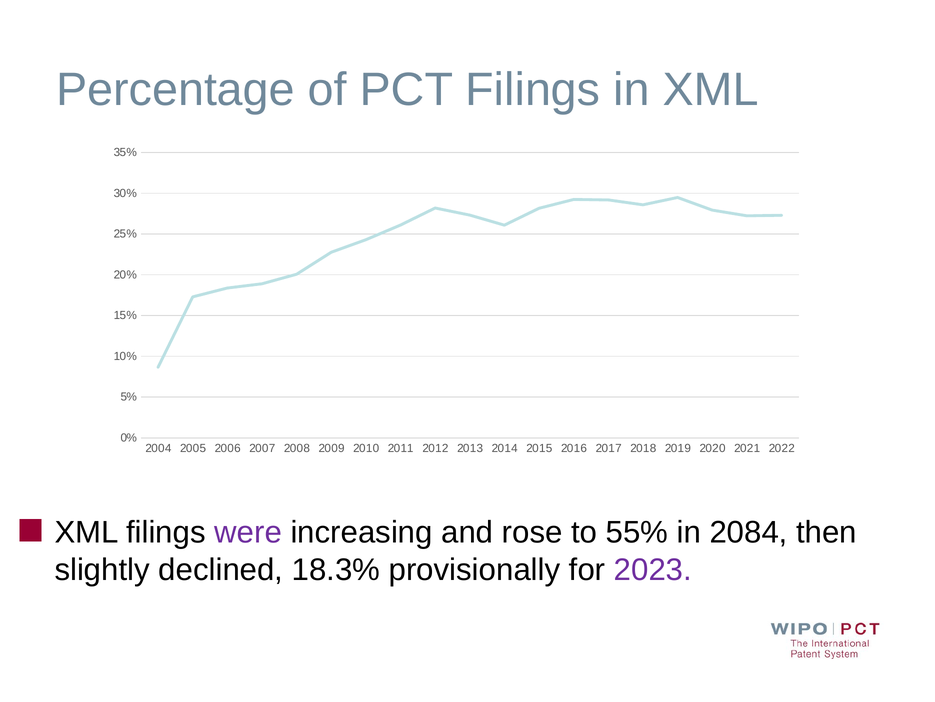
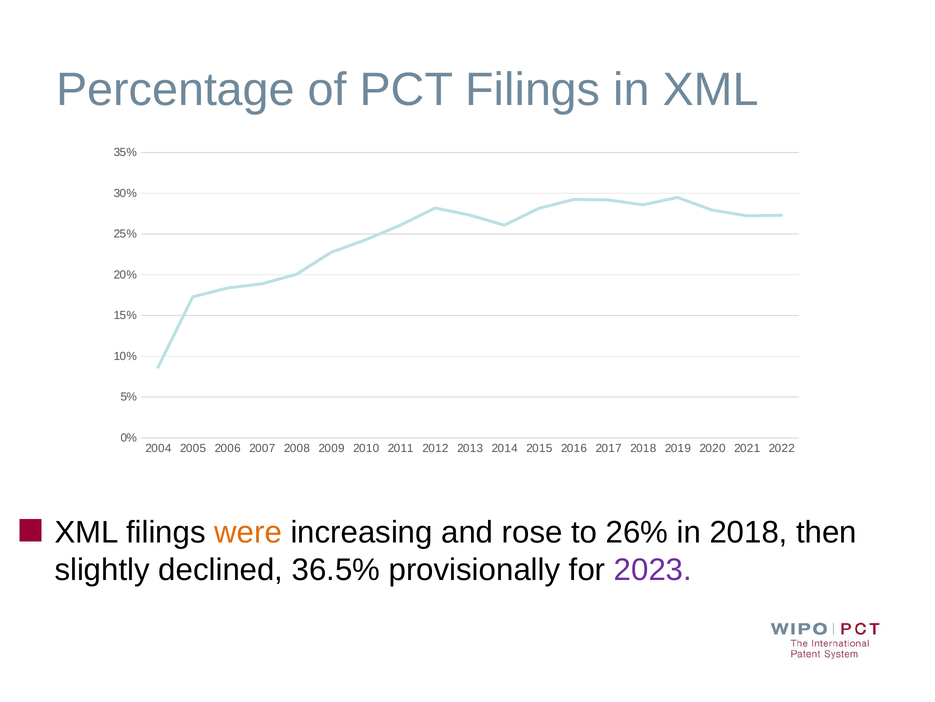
were colour: purple -> orange
55%: 55% -> 26%
in 2084: 2084 -> 2018
18.3%: 18.3% -> 36.5%
